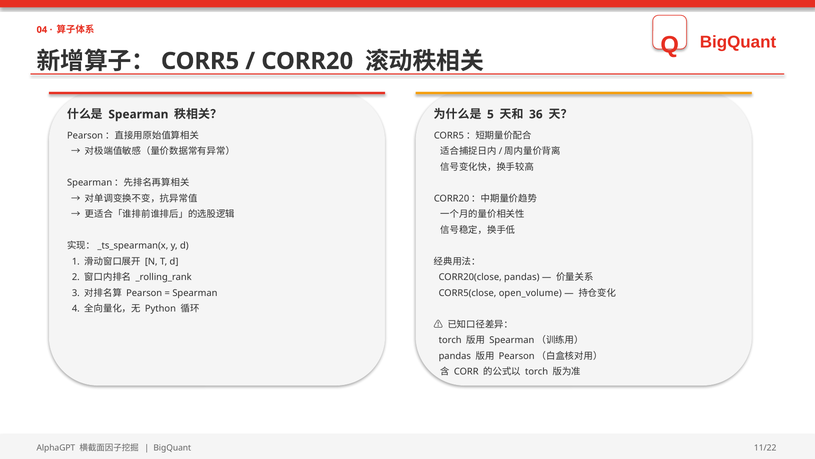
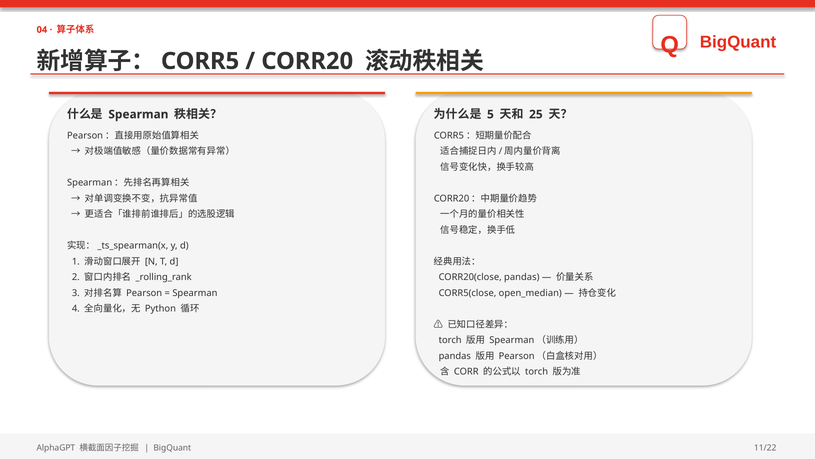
36: 36 -> 25
open_volume: open_volume -> open_median
